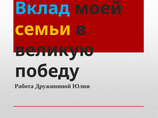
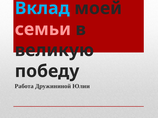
семьи colour: yellow -> pink
